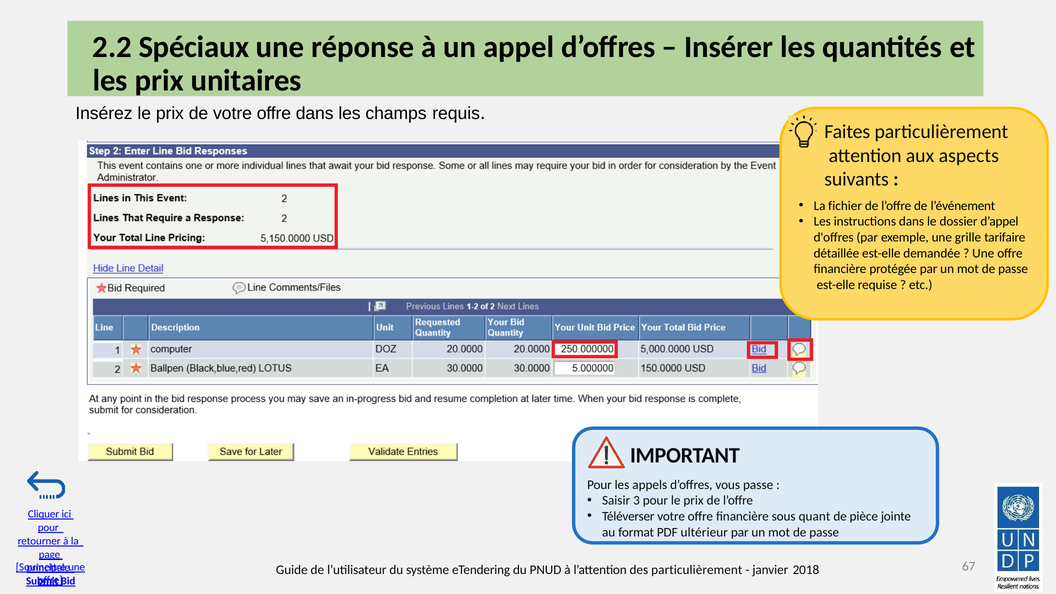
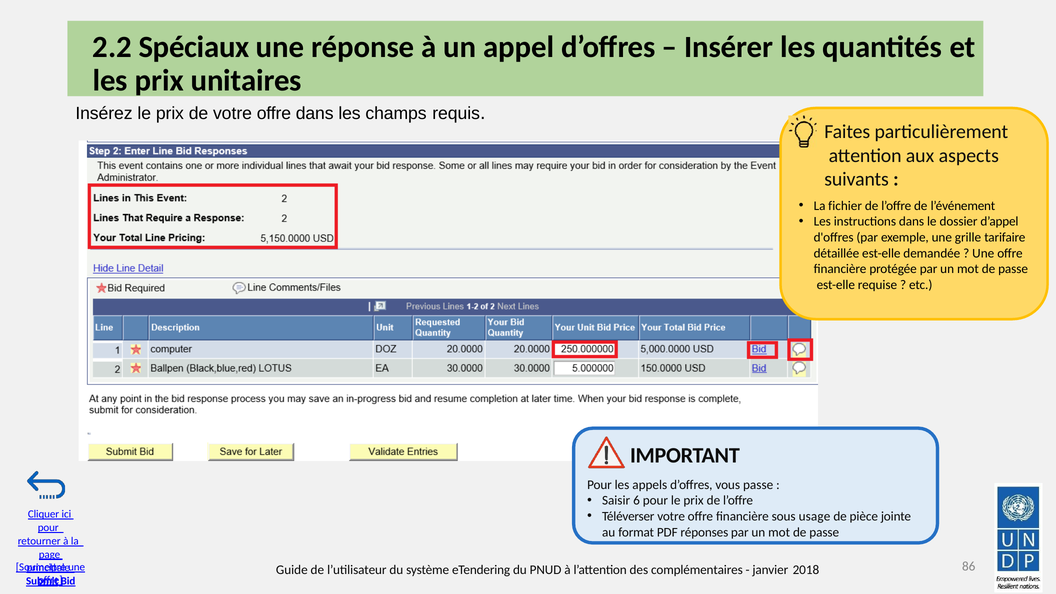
3: 3 -> 6
quant: quant -> usage
ultérieur: ultérieur -> réponses
des particulièrement: particulièrement -> complémentaires
67: 67 -> 86
